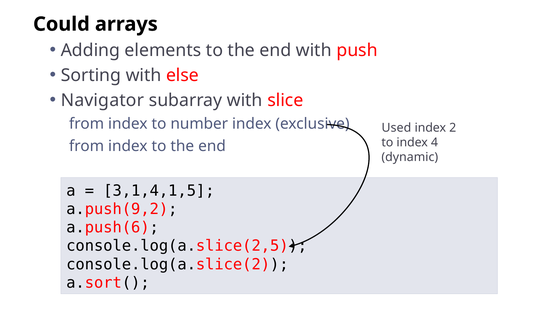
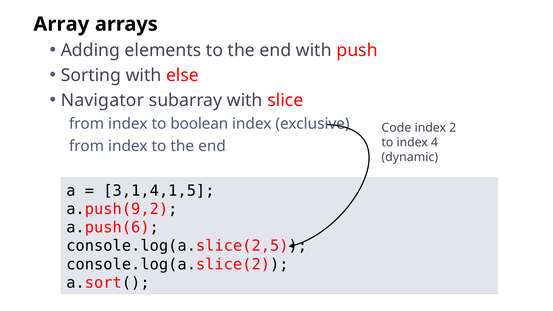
Could: Could -> Array
number: number -> boolean
Used: Used -> Code
